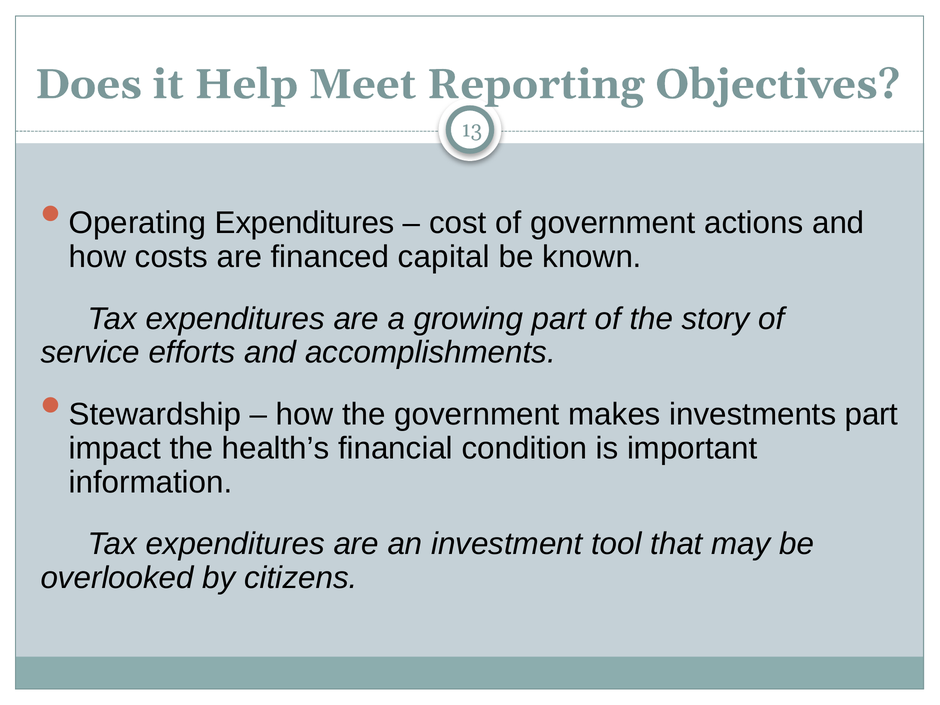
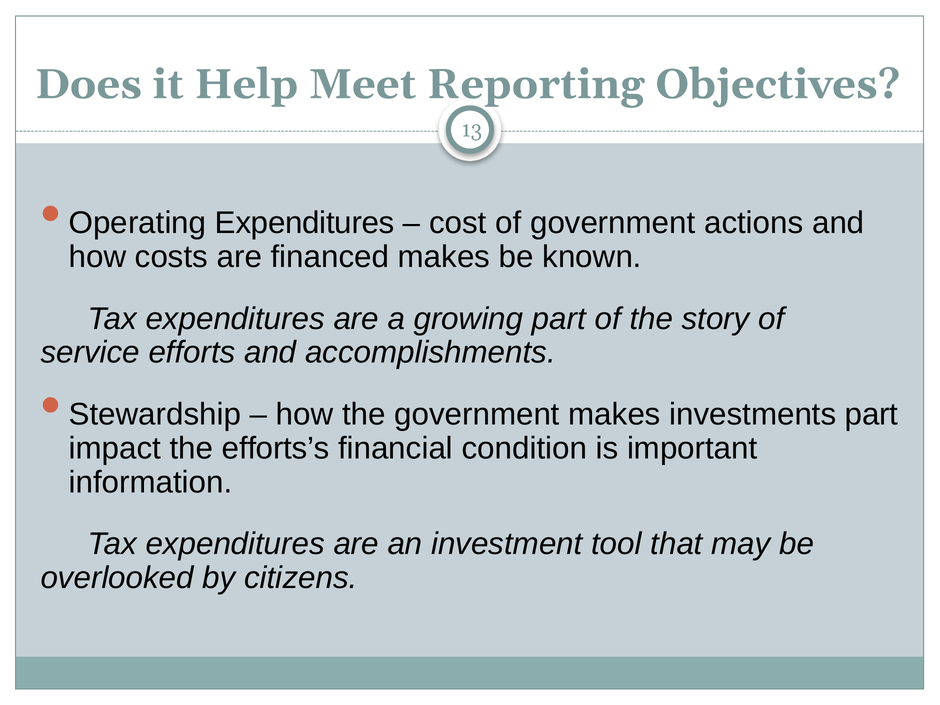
financed capital: capital -> makes
health’s: health’s -> efforts’s
